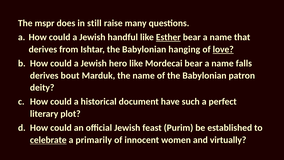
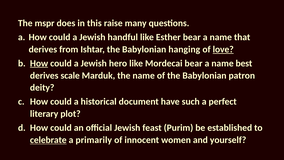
still: still -> this
Esther underline: present -> none
How at (39, 63) underline: none -> present
falls: falls -> best
bout: bout -> scale
virtually: virtually -> yourself
